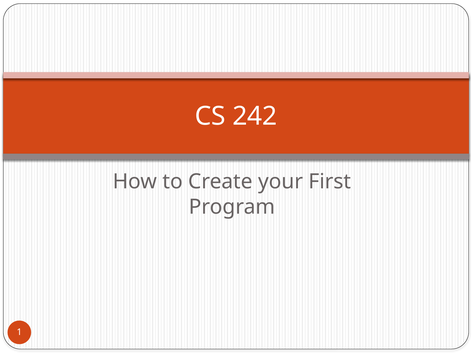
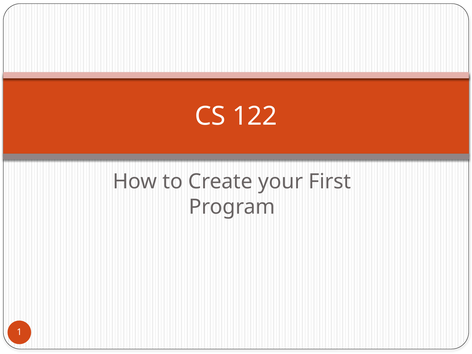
242: 242 -> 122
